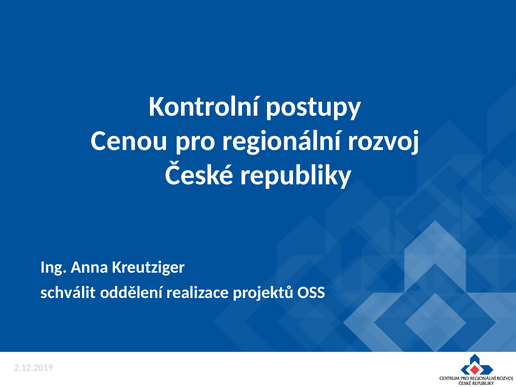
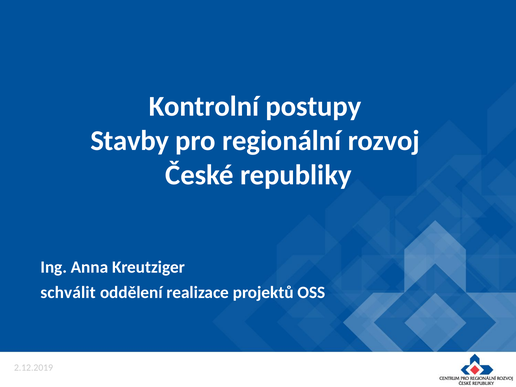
Cenou: Cenou -> Stavby
